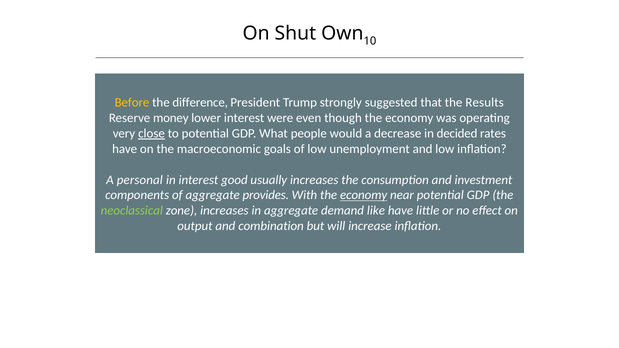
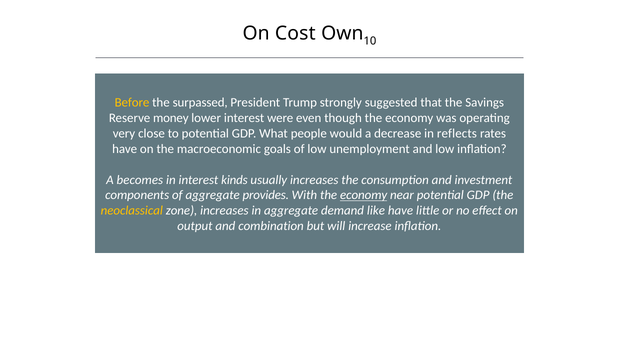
Shut: Shut -> Cost
difference: difference -> surpassed
Results: Results -> Savings
close underline: present -> none
decided: decided -> reflects
personal: personal -> becomes
good: good -> kinds
neoclassical colour: light green -> yellow
